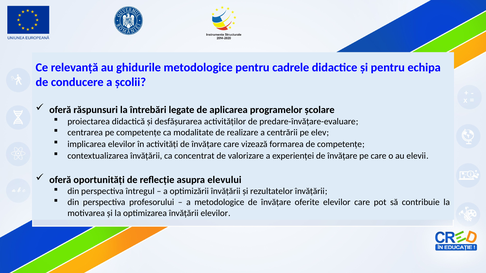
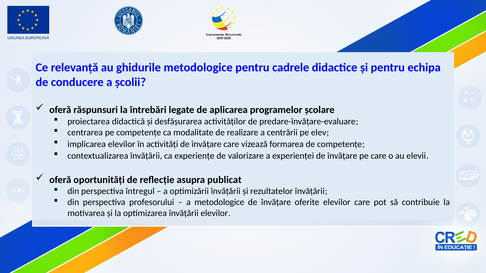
concentrat: concentrat -> experiențe
elevului: elevului -> publicat
